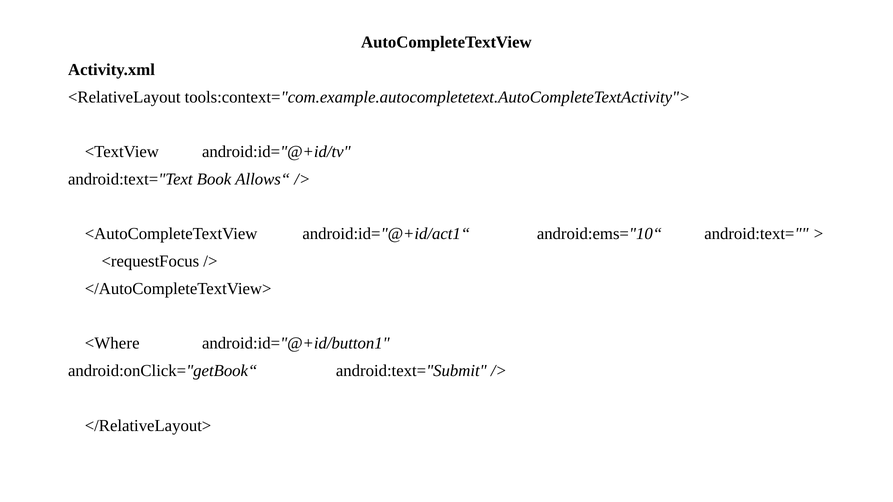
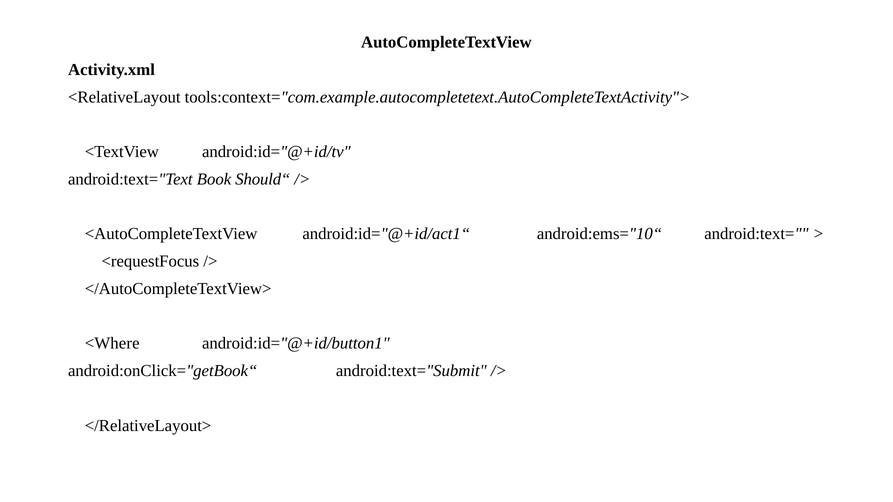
Allows“: Allows“ -> Should“
